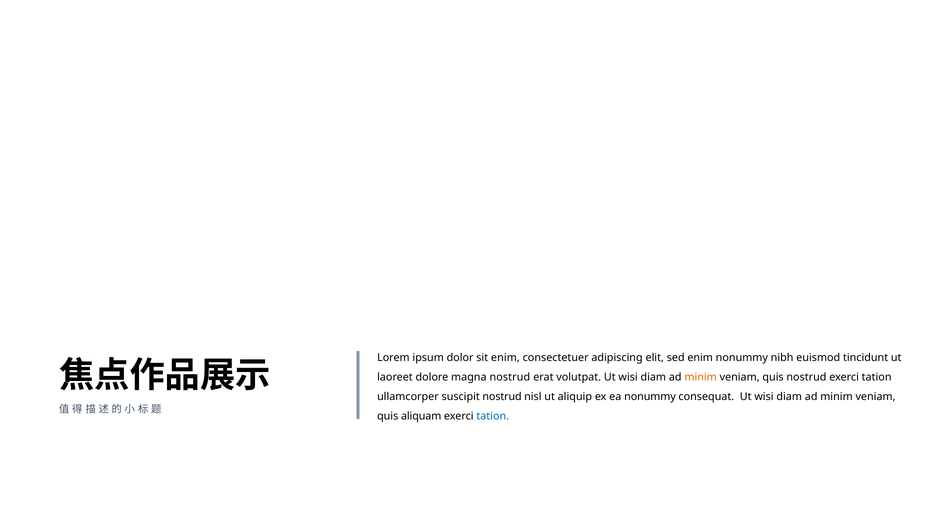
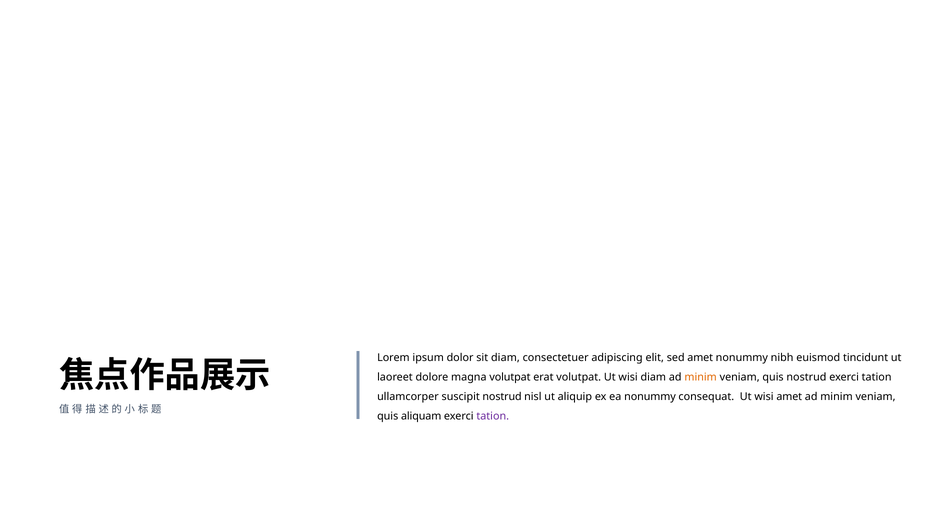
sit enim: enim -> diam
sed enim: enim -> amet
magna nostrud: nostrud -> volutpat
consequat Ut wisi diam: diam -> amet
tation at (493, 416) colour: blue -> purple
